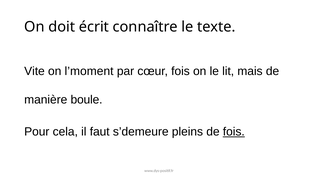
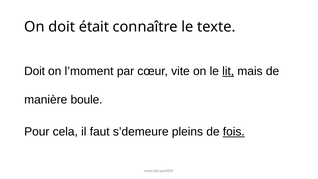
écrit: écrit -> était
Vite at (34, 71): Vite -> Doit
cœur fois: fois -> vite
lit underline: none -> present
